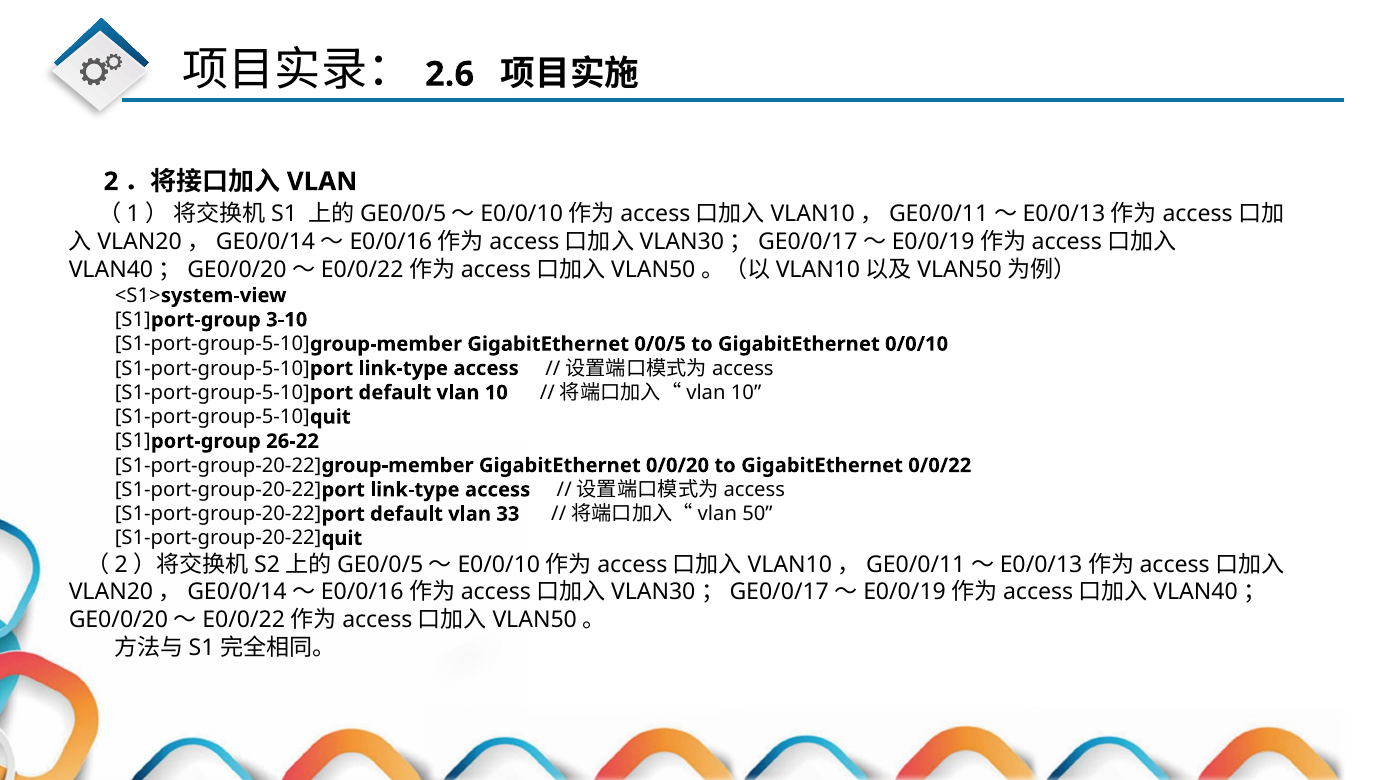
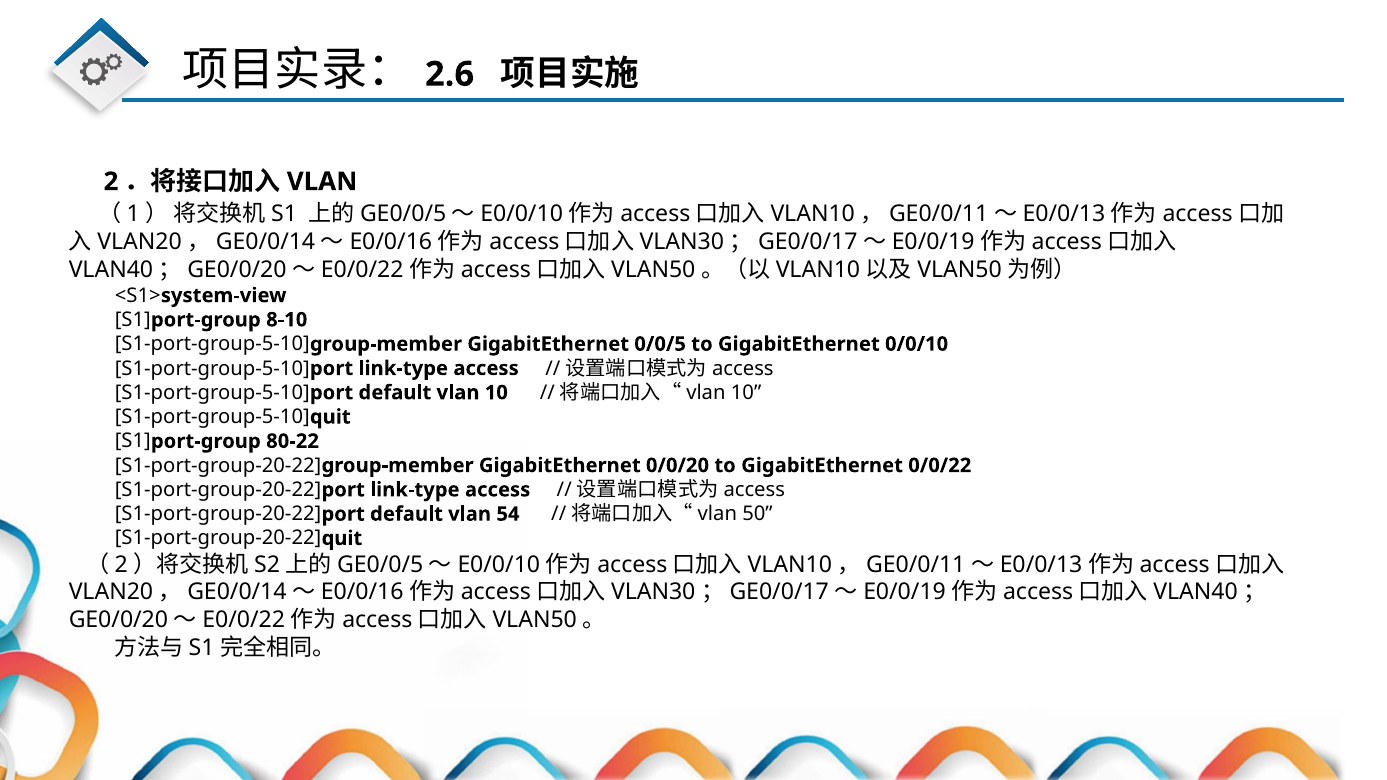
3-10: 3-10 -> 8-10
26-22: 26-22 -> 80-22
33: 33 -> 54
